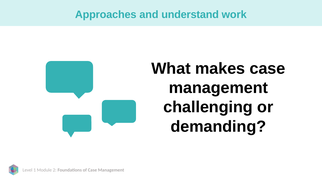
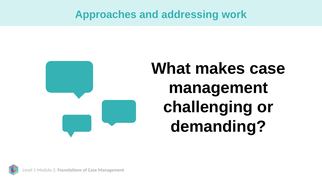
understand: understand -> addressing
